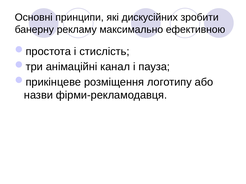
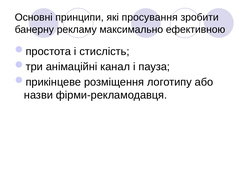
дискусійних: дискусійних -> просування
